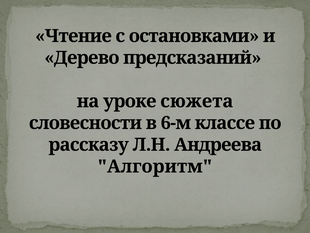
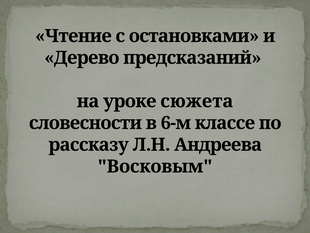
Алгоритм: Алгоритм -> Восковым
